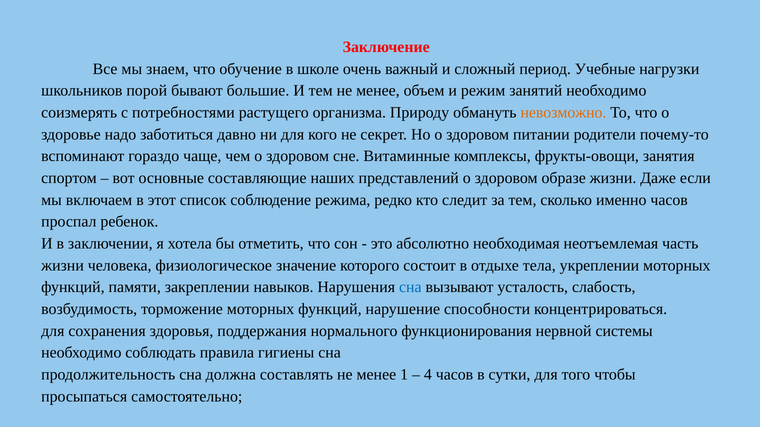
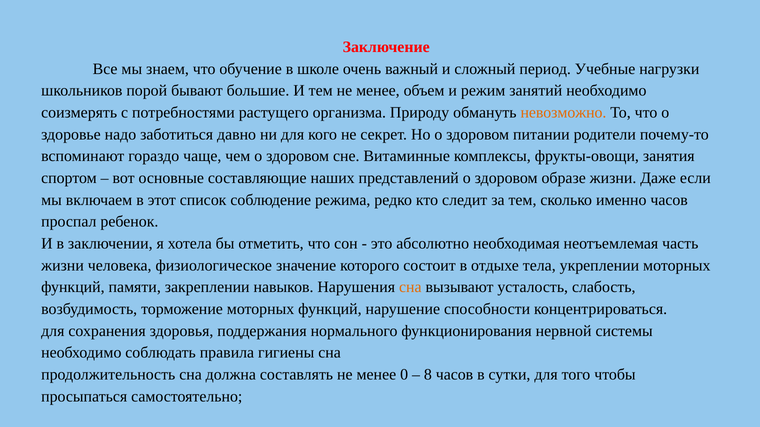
сна at (410, 288) colour: blue -> orange
1: 1 -> 0
4: 4 -> 8
